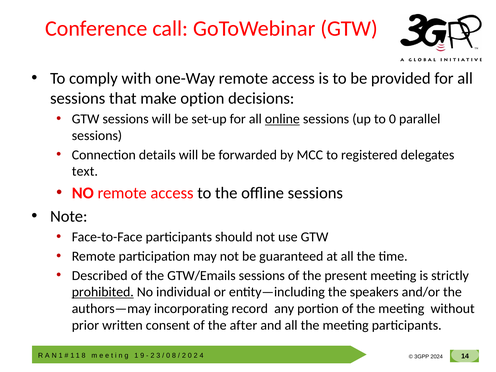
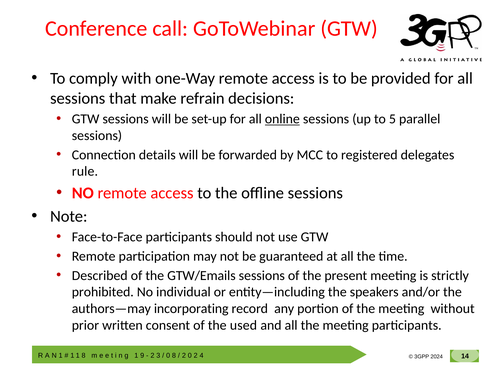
option: option -> refrain
to 0: 0 -> 5
text: text -> rule
prohibited underline: present -> none
after: after -> used
